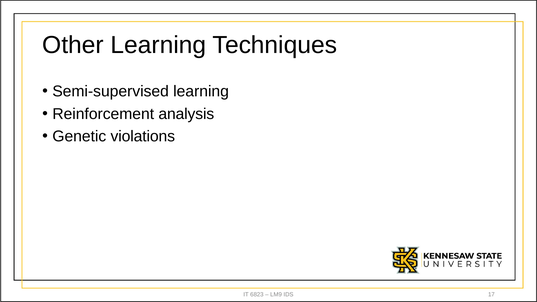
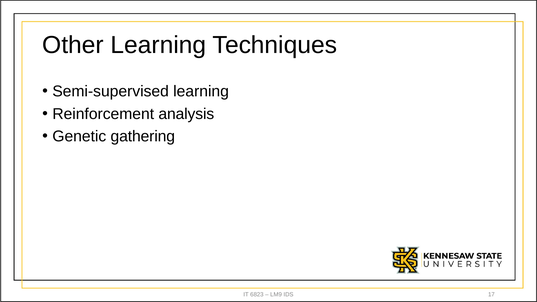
violations: violations -> gathering
